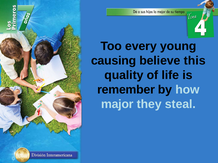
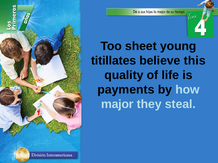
every: every -> sheet
causing: causing -> titillates
remember: remember -> payments
